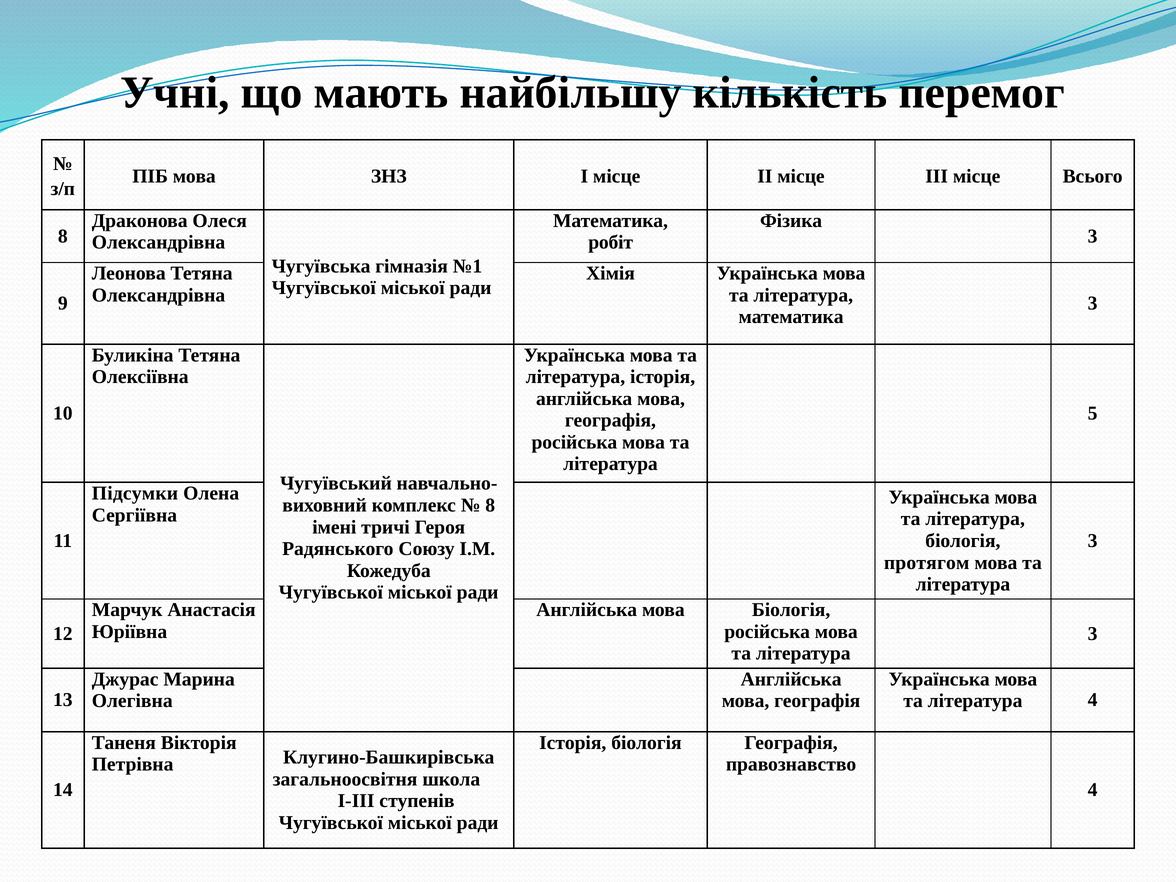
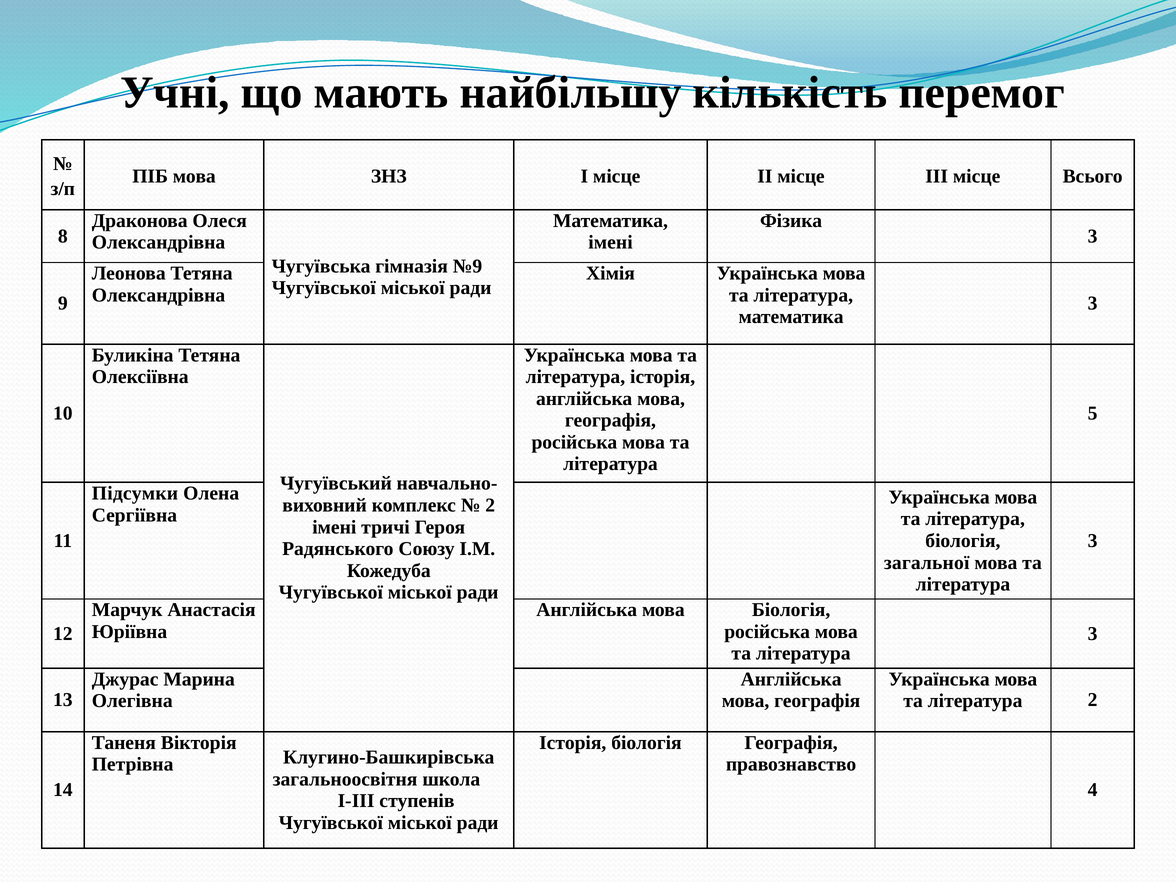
робіт at (611, 242): робіт -> імені
№1: №1 -> №9
8 at (490, 505): 8 -> 2
протягом: протягом -> загальної
література 4: 4 -> 2
